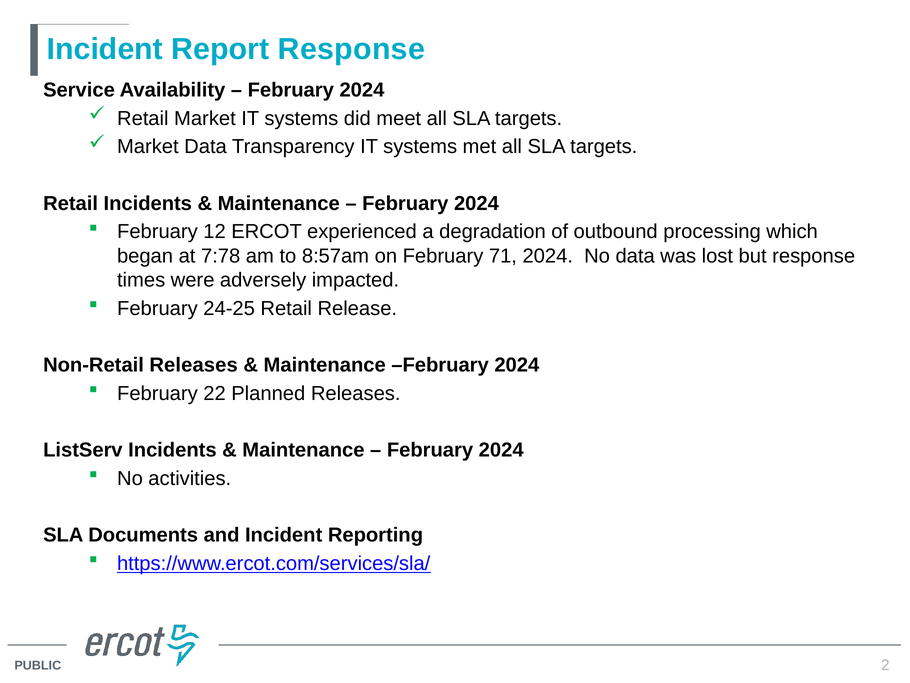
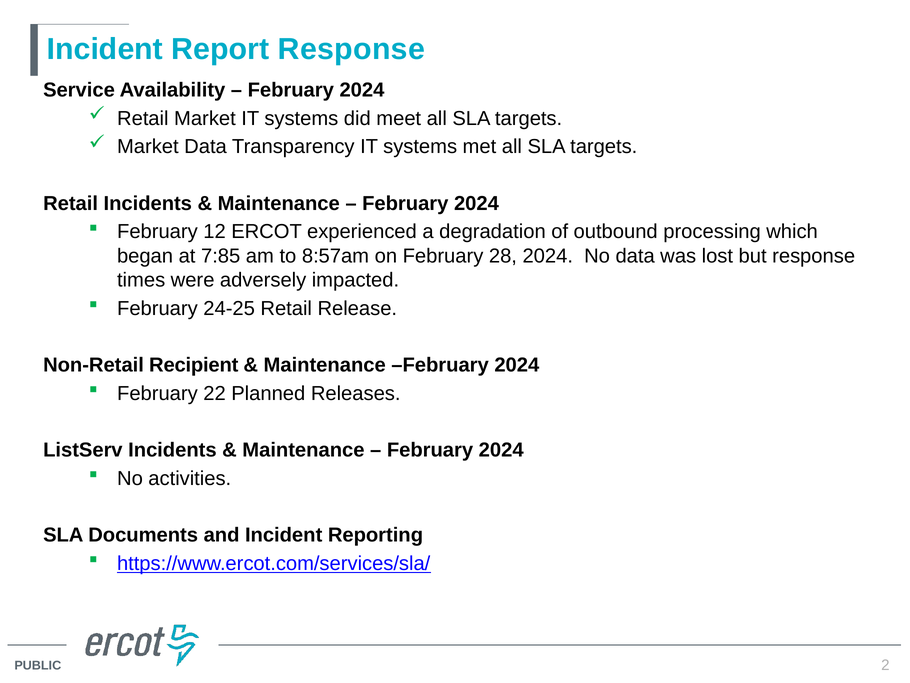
7:78: 7:78 -> 7:85
71: 71 -> 28
Non-Retail Releases: Releases -> Recipient
